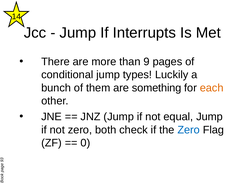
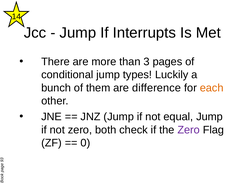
than 9: 9 -> 3
something: something -> difference
Zero at (189, 130) colour: blue -> purple
